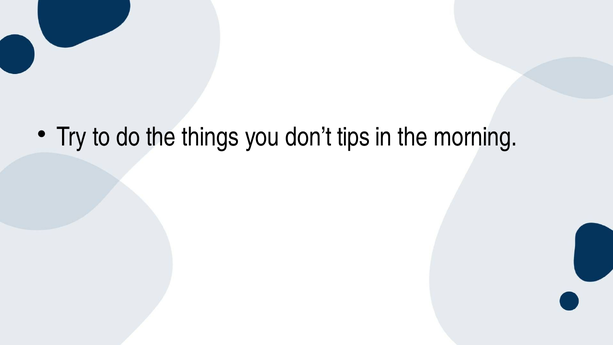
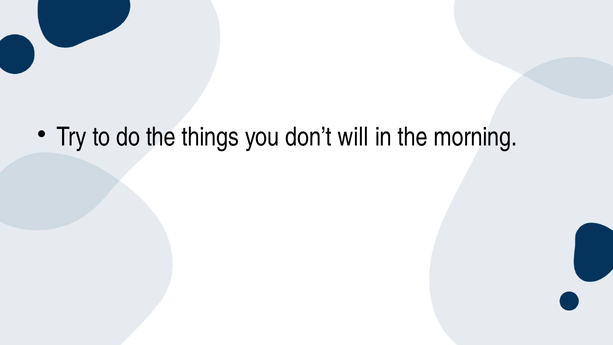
tips: tips -> will
